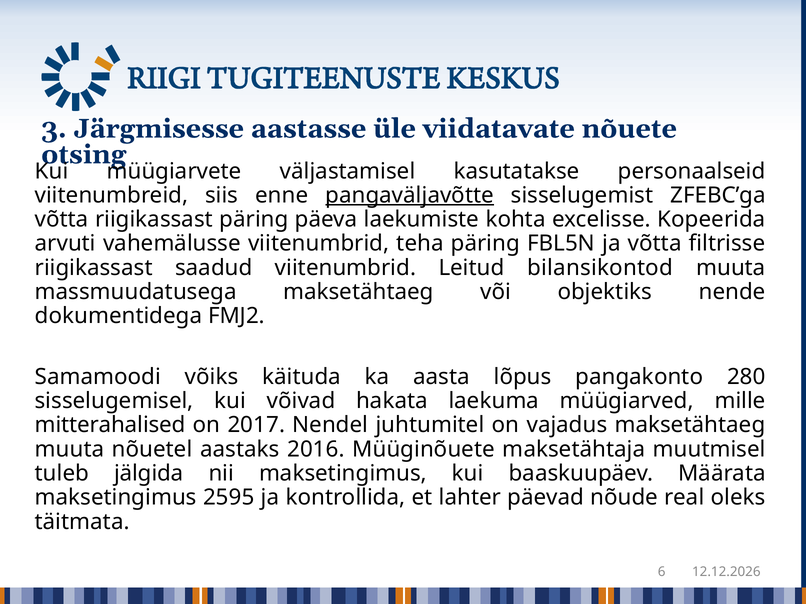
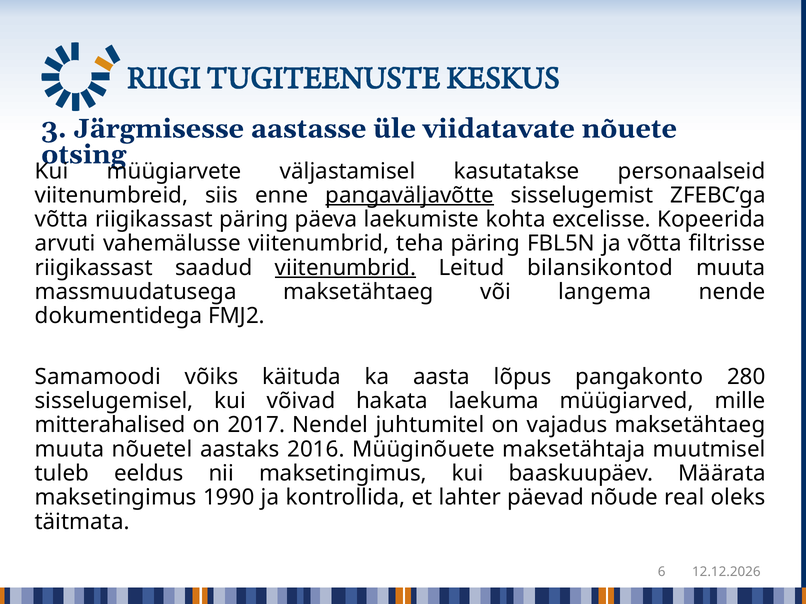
viitenumbrid at (345, 268) underline: none -> present
objektiks: objektiks -> langema
jälgida: jälgida -> eeldus
2595: 2595 -> 1990
